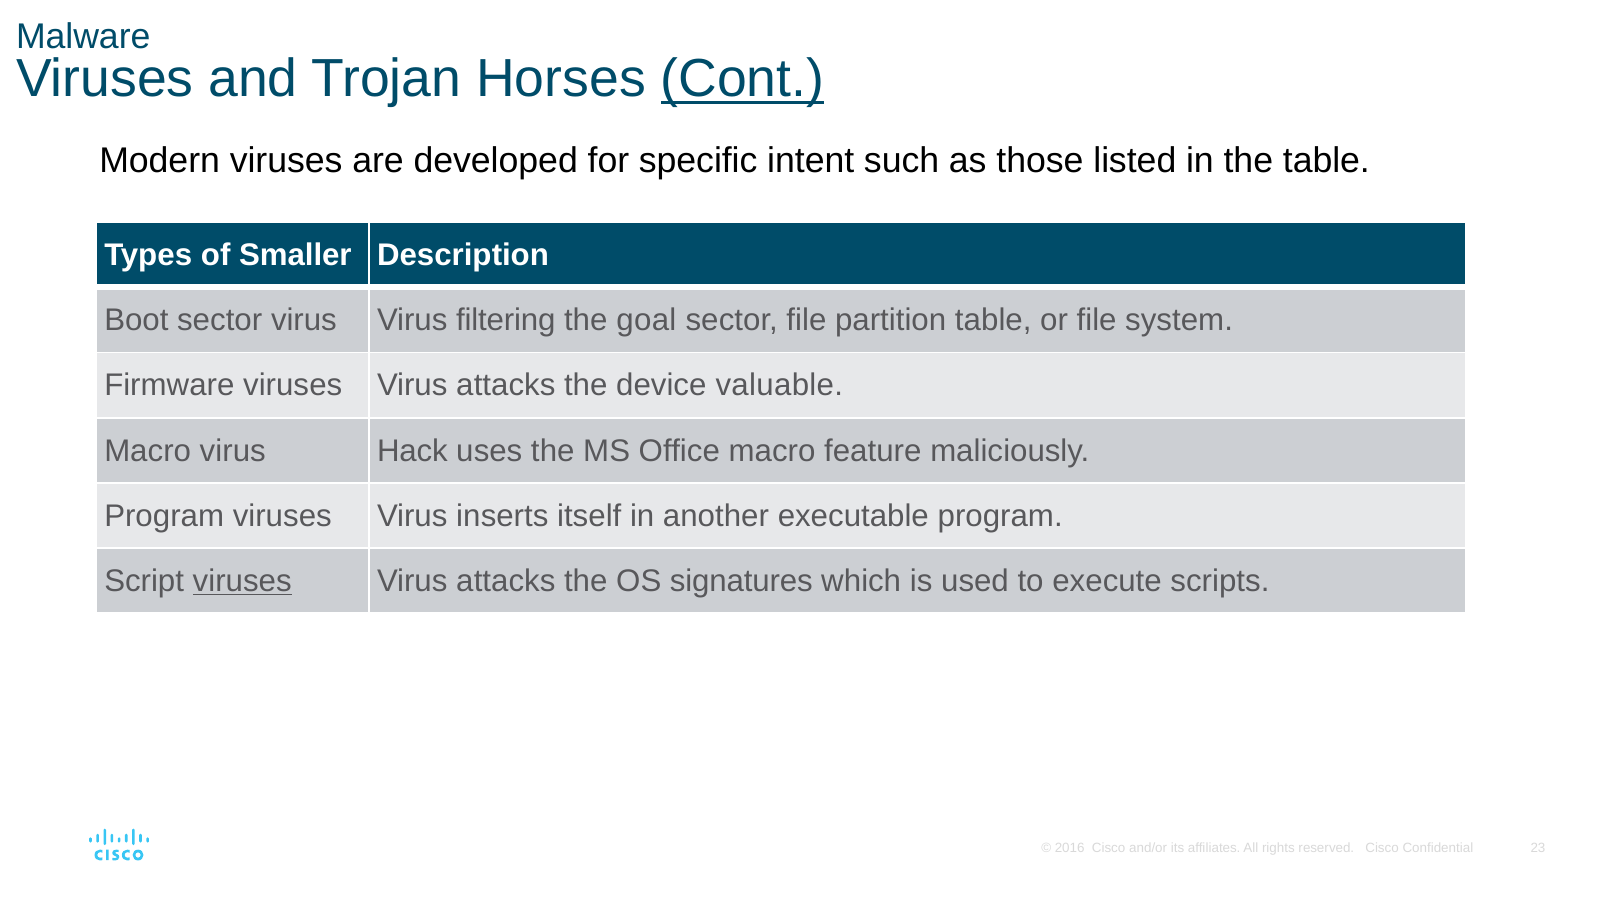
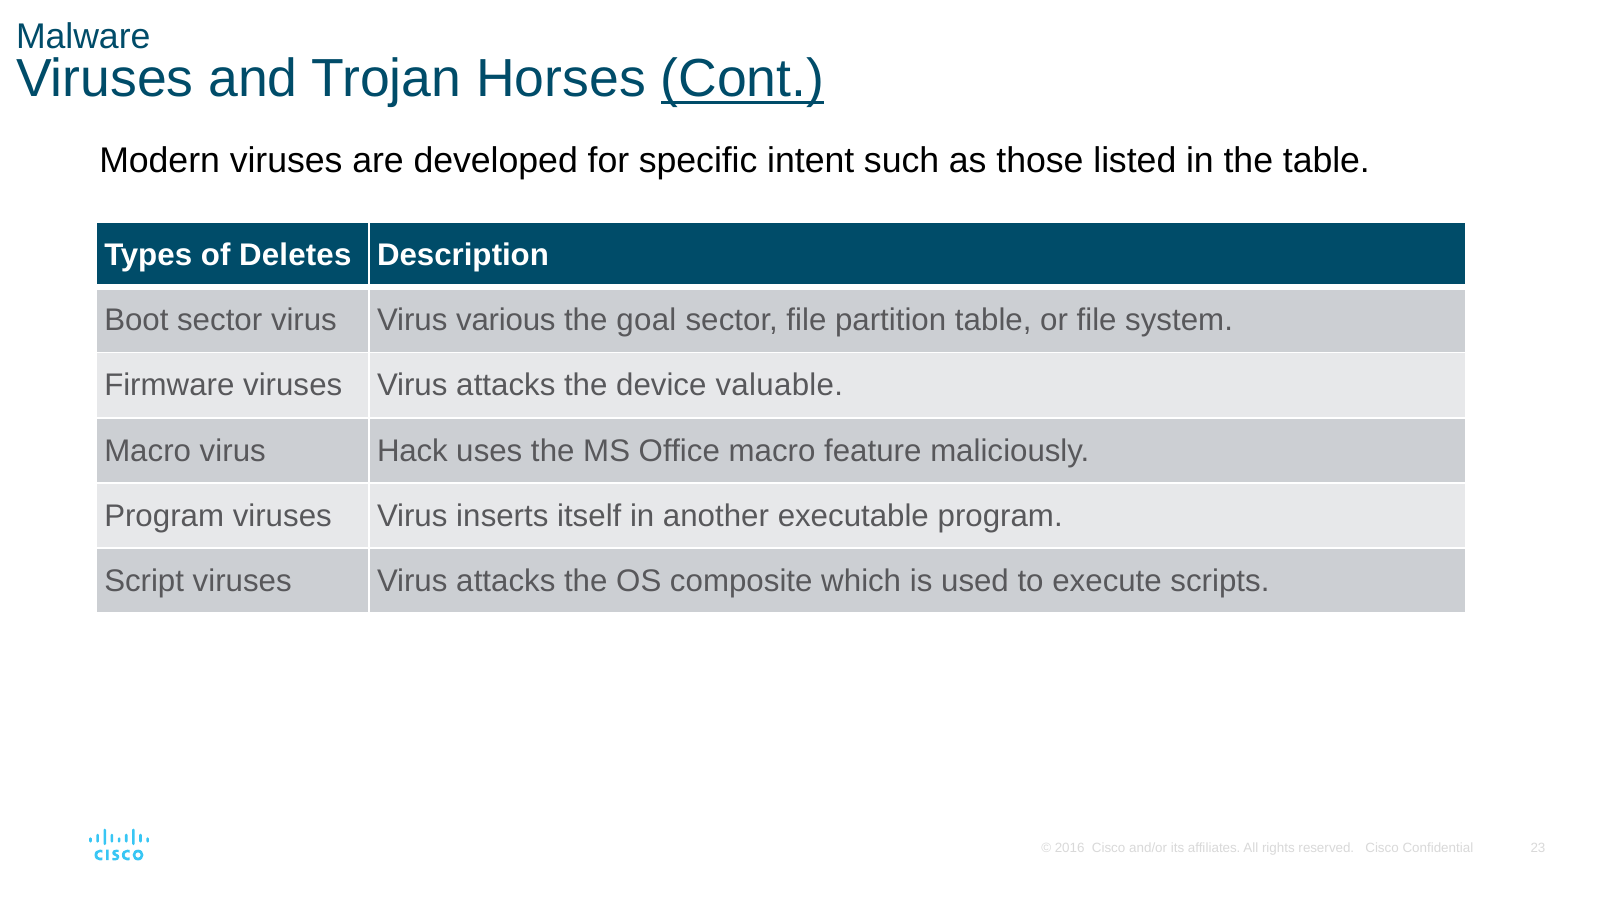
Smaller: Smaller -> Deletes
filtering: filtering -> various
viruses at (242, 581) underline: present -> none
signatures: signatures -> composite
